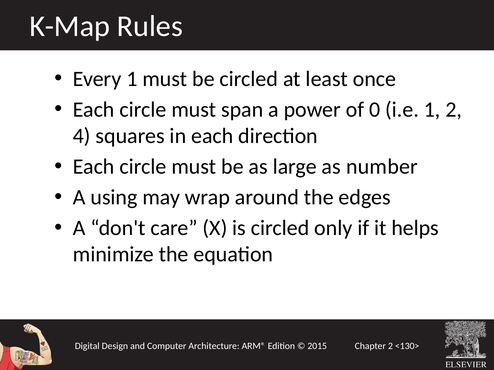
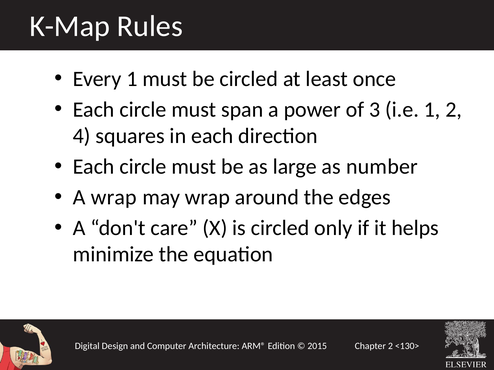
0: 0 -> 3
A using: using -> wrap
